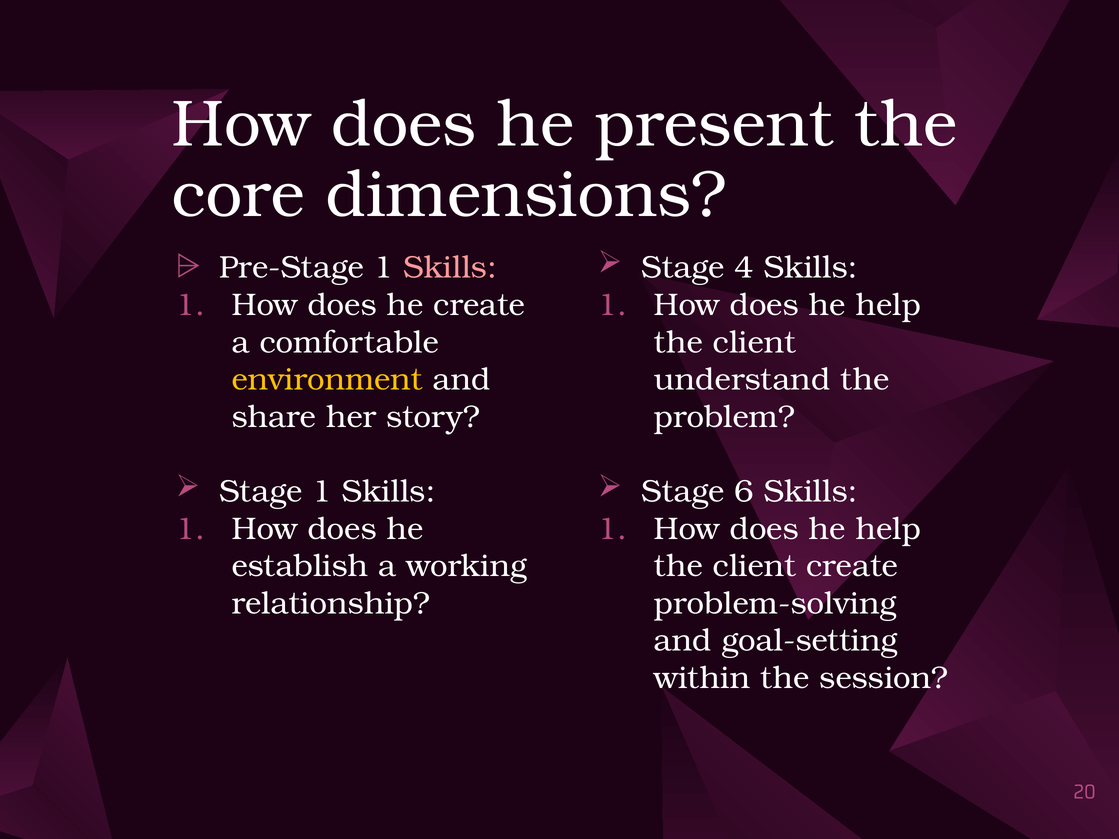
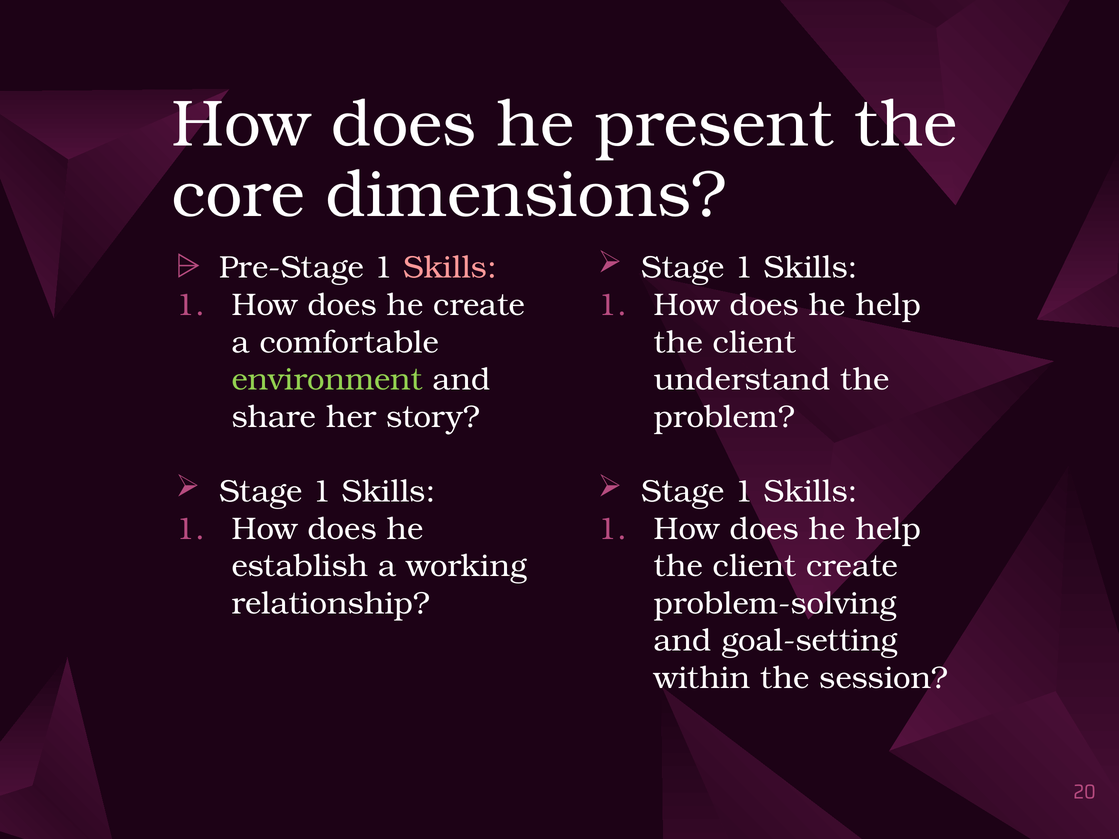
4 at (744, 268): 4 -> 1
environment colour: yellow -> light green
6 at (744, 492): 6 -> 1
